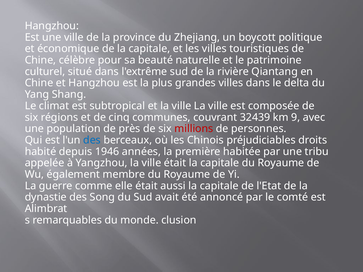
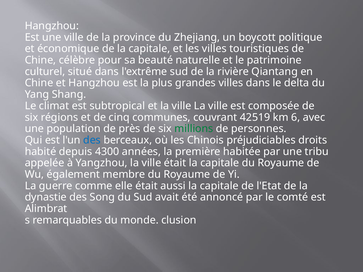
32439: 32439 -> 42519
9: 9 -> 6
millions colour: red -> green
1946: 1946 -> 4300
